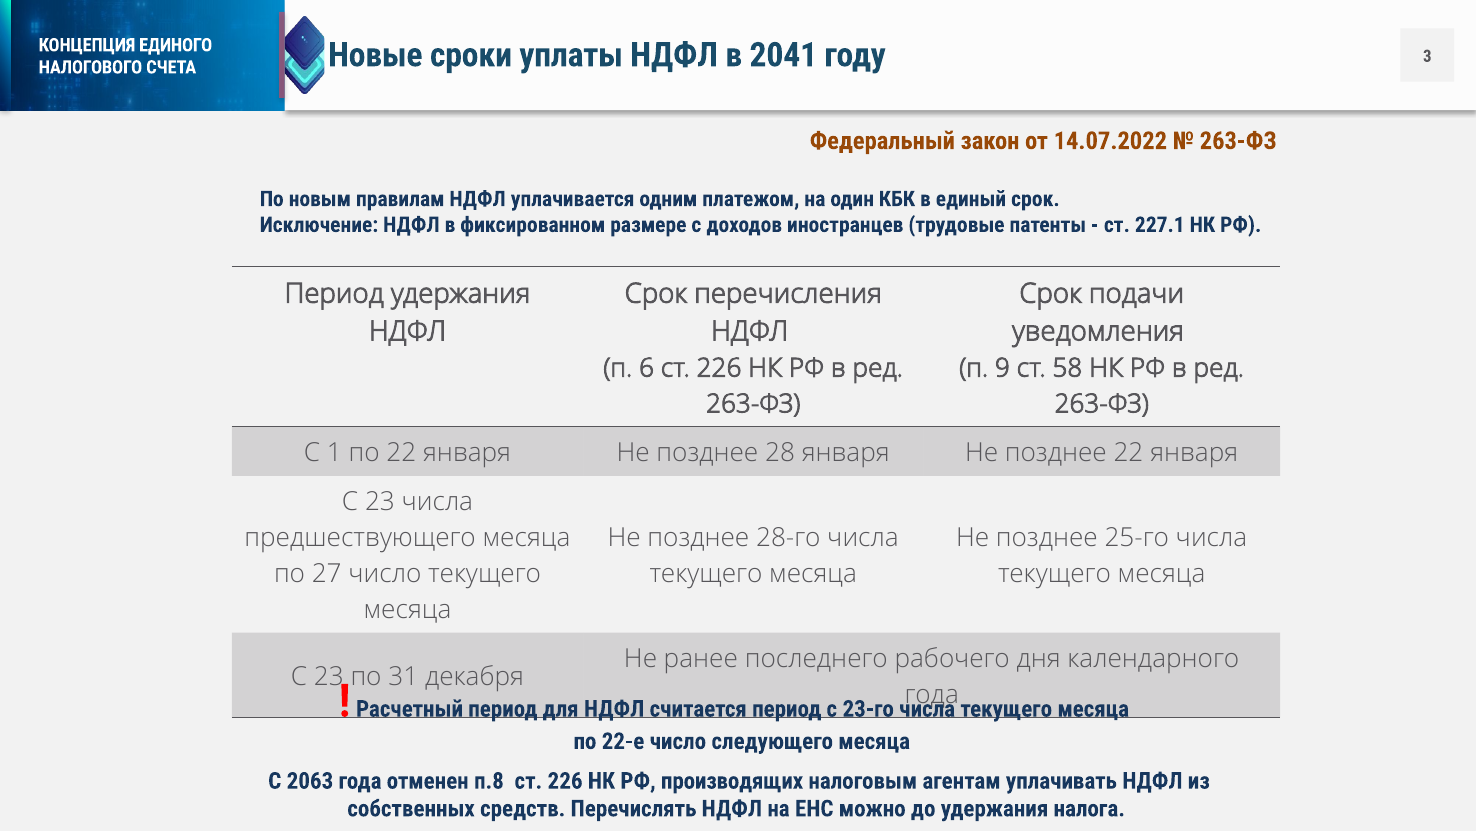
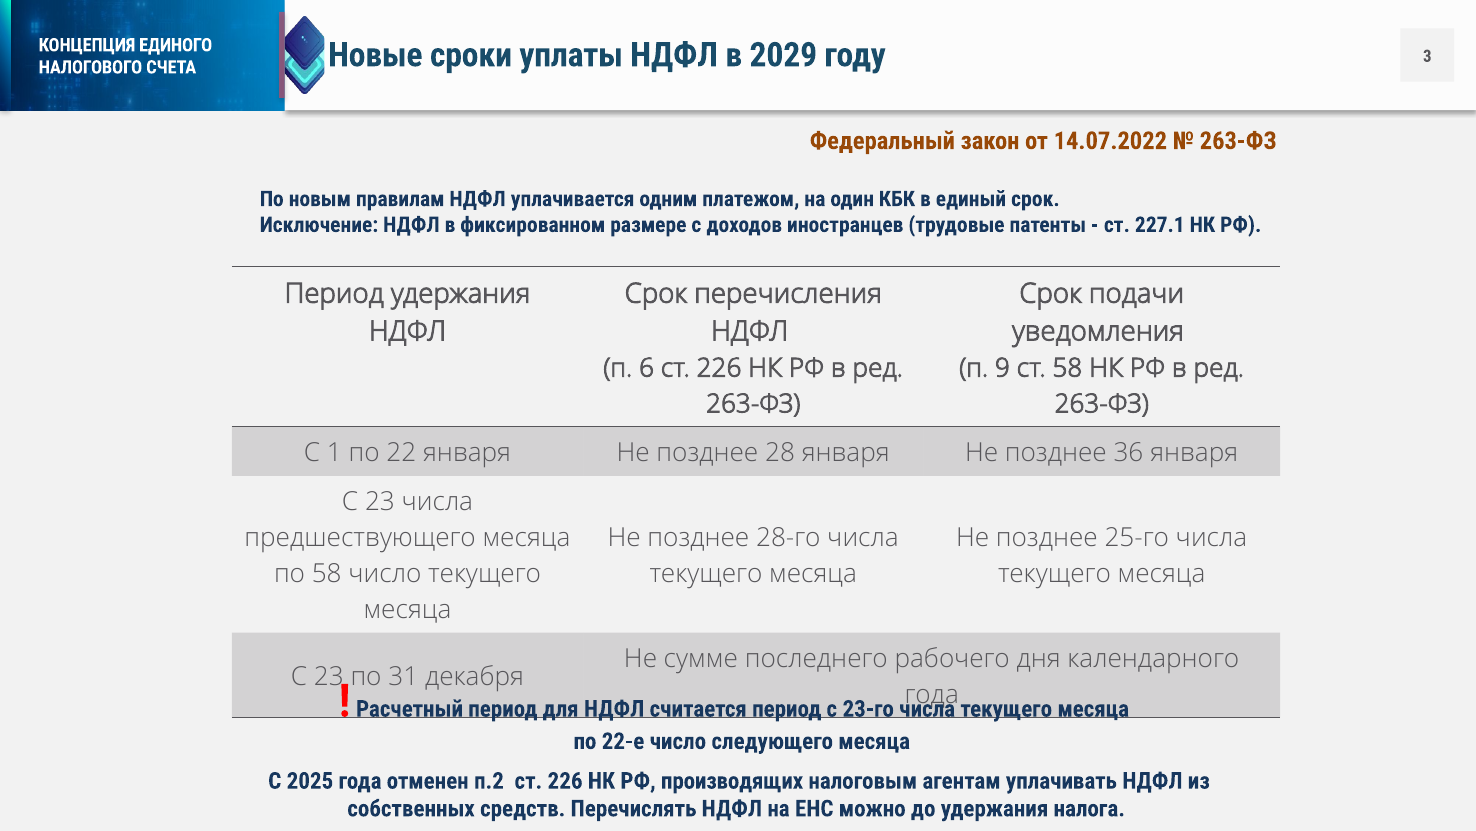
2041: 2041 -> 2029
позднее 22: 22 -> 36
по 27: 27 -> 58
ранее: ранее -> сумме
2063: 2063 -> 2025
п.8: п.8 -> п.2
